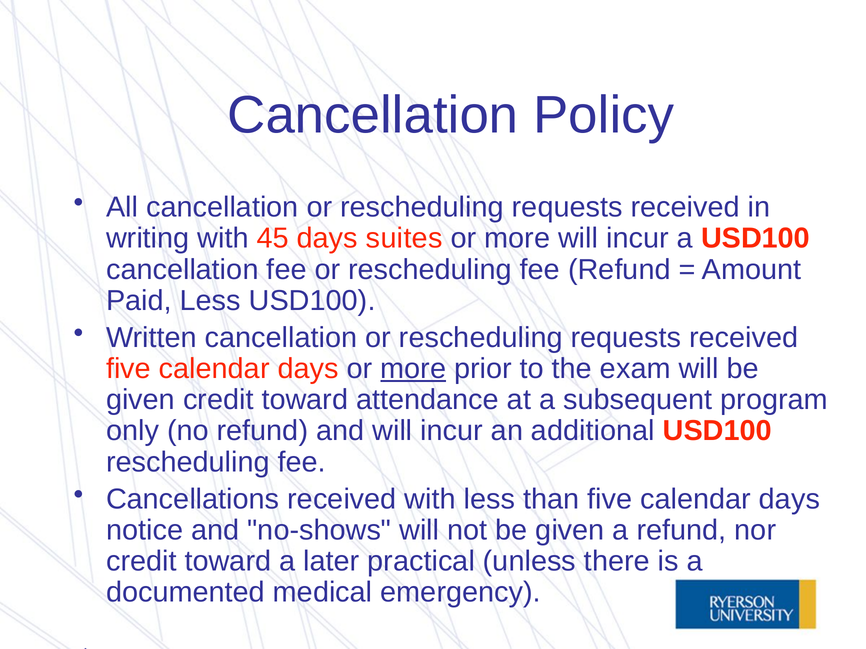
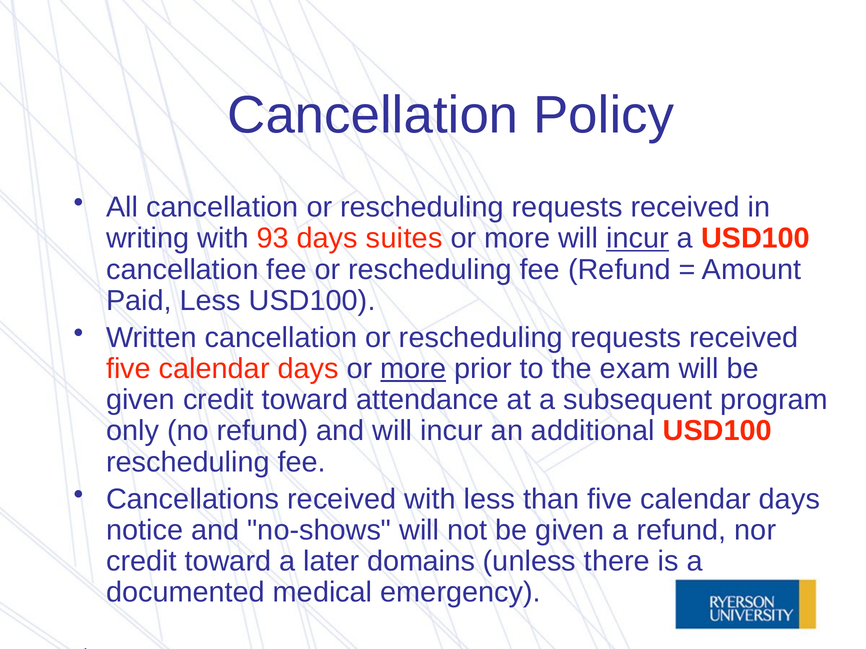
45: 45 -> 93
incur at (638, 239) underline: none -> present
practical: practical -> domains
